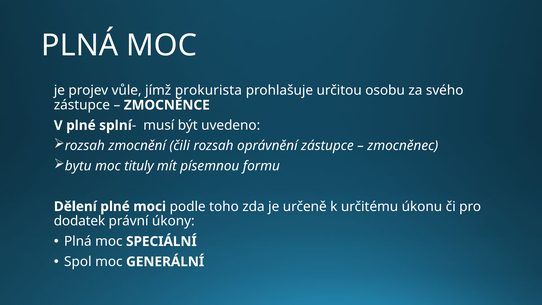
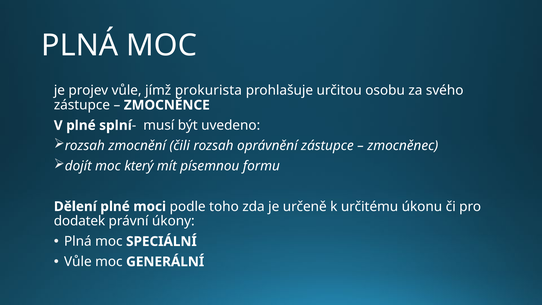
bytu: bytu -> dojít
tituly: tituly -> který
Spol at (78, 262): Spol -> Vůle
